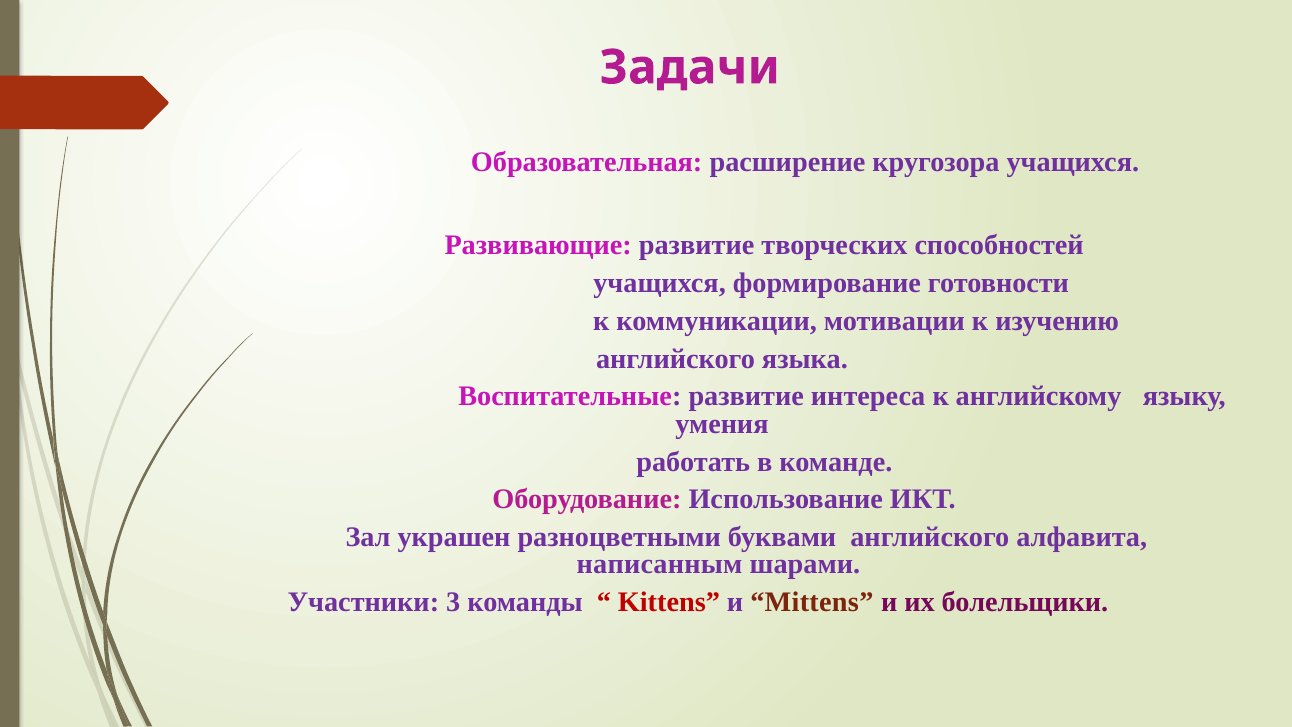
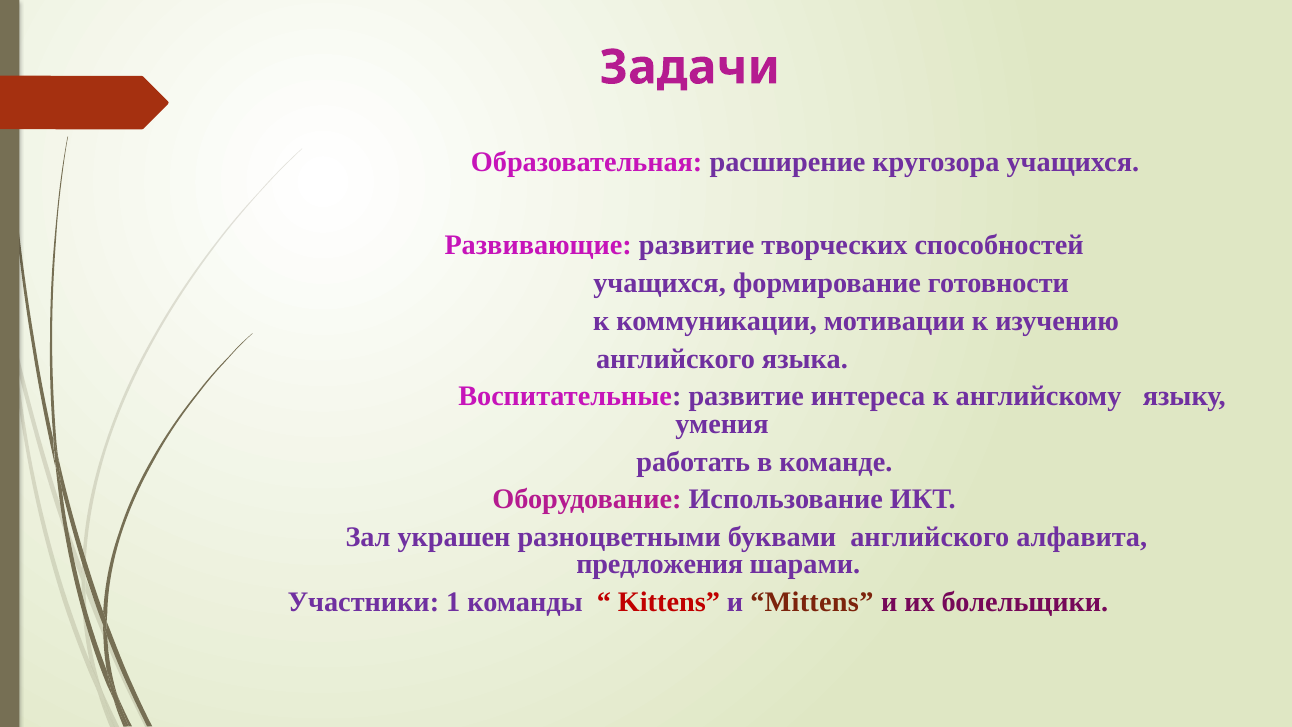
написанным: написанным -> предложения
3: 3 -> 1
